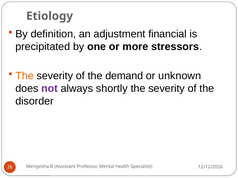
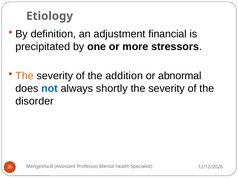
demand: demand -> addition
unknown: unknown -> abnormal
not colour: purple -> blue
